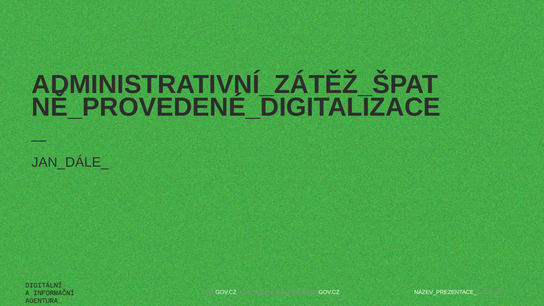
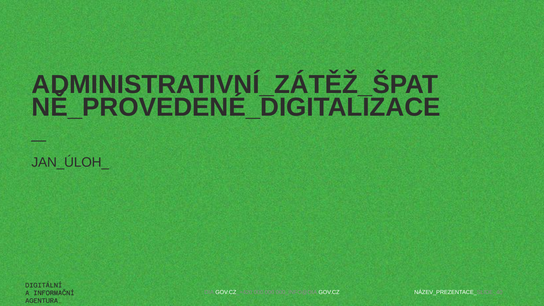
JAN_DÁLE_: JAN_DÁLE_ -> JAN_ÚLOH_
